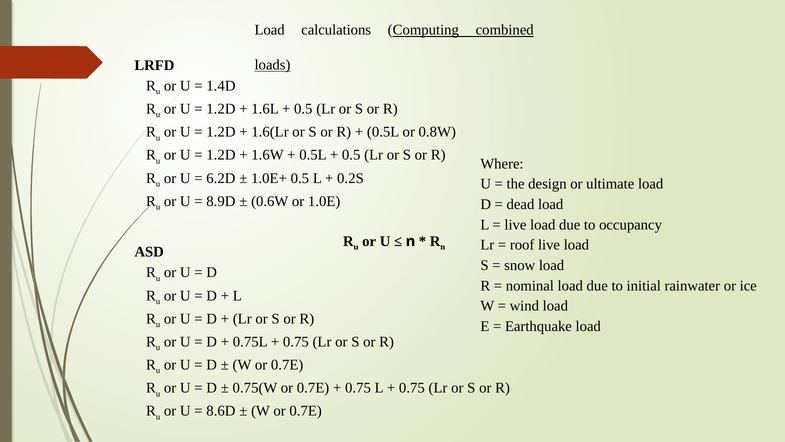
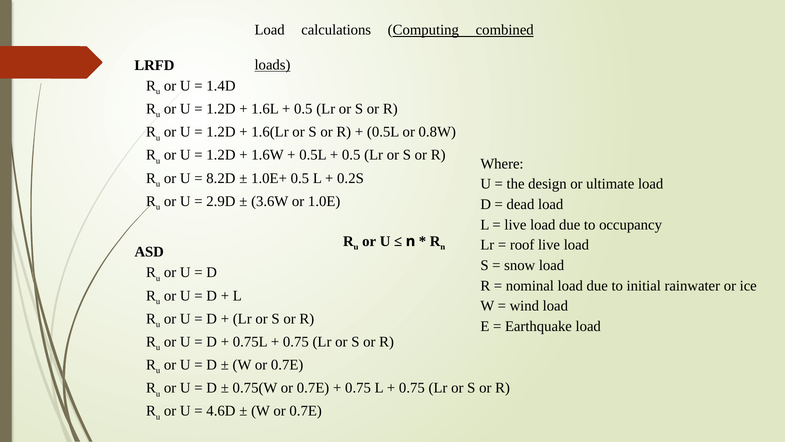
6.2D: 6.2D -> 8.2D
8.9D: 8.9D -> 2.9D
0.6W: 0.6W -> 3.6W
8.6D: 8.6D -> 4.6D
